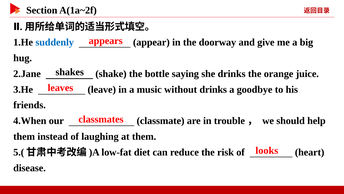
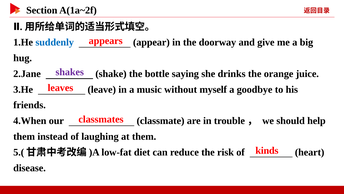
shakes colour: black -> purple
without drinks: drinks -> myself
looks: looks -> kinds
